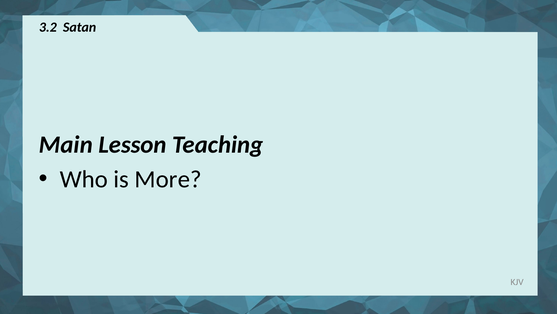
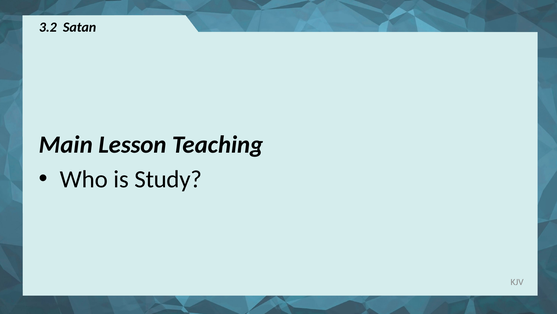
More: More -> Study
